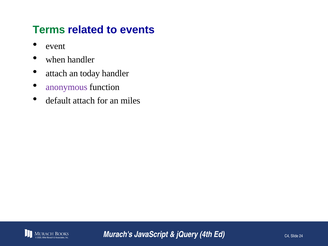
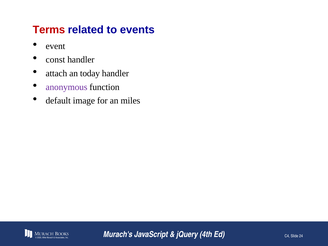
Terms colour: green -> red
when: when -> const
default attach: attach -> image
